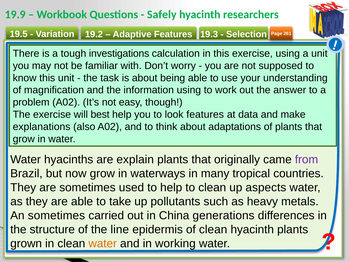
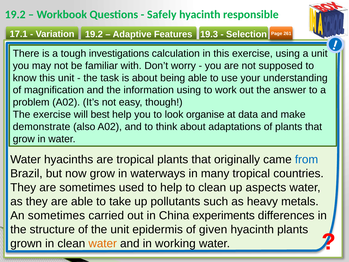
19.9 at (15, 14): 19.9 -> 19.2
researchers: researchers -> responsible
19.5: 19.5 -> 17.1
look features: features -> organise
explanations: explanations -> demonstrate
are explain: explain -> tropical
from colour: purple -> blue
generations: generations -> experiments
the line: line -> unit
of clean: clean -> given
